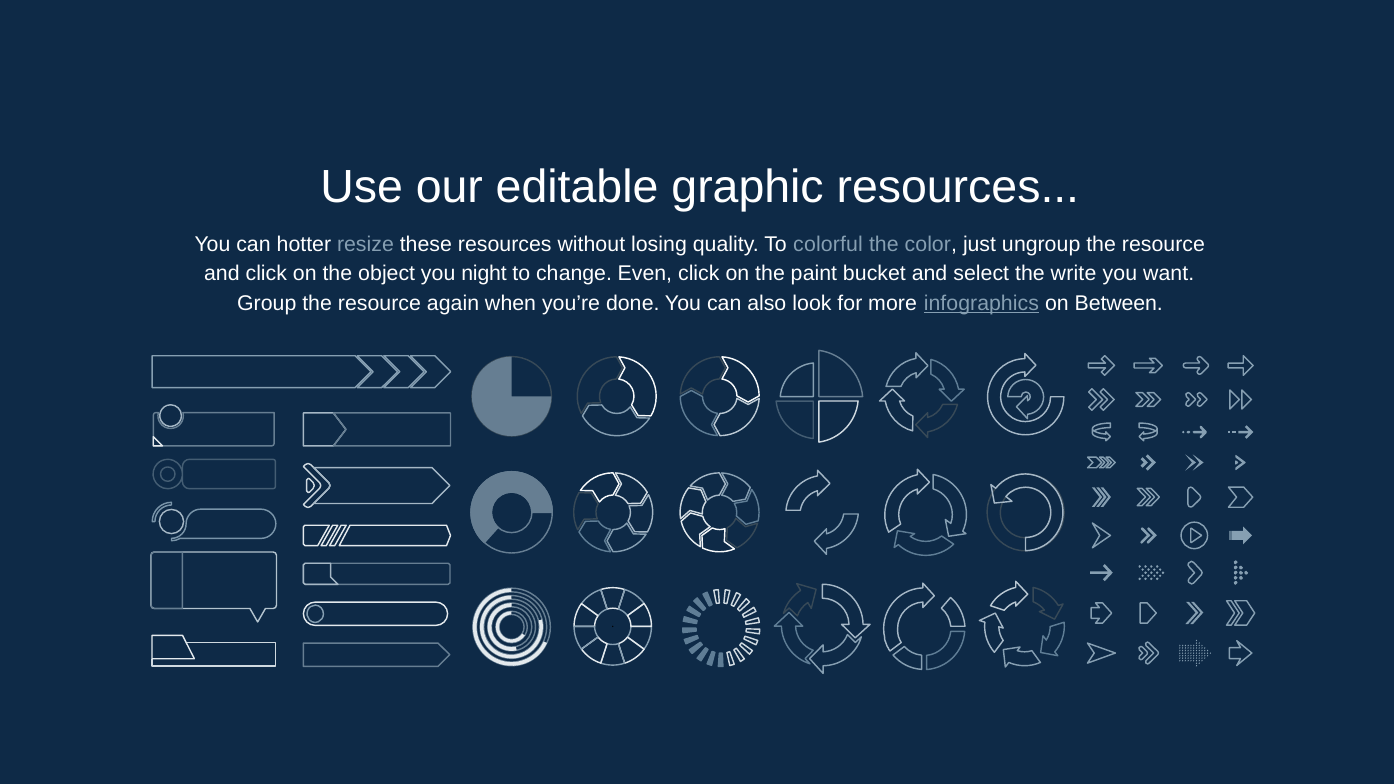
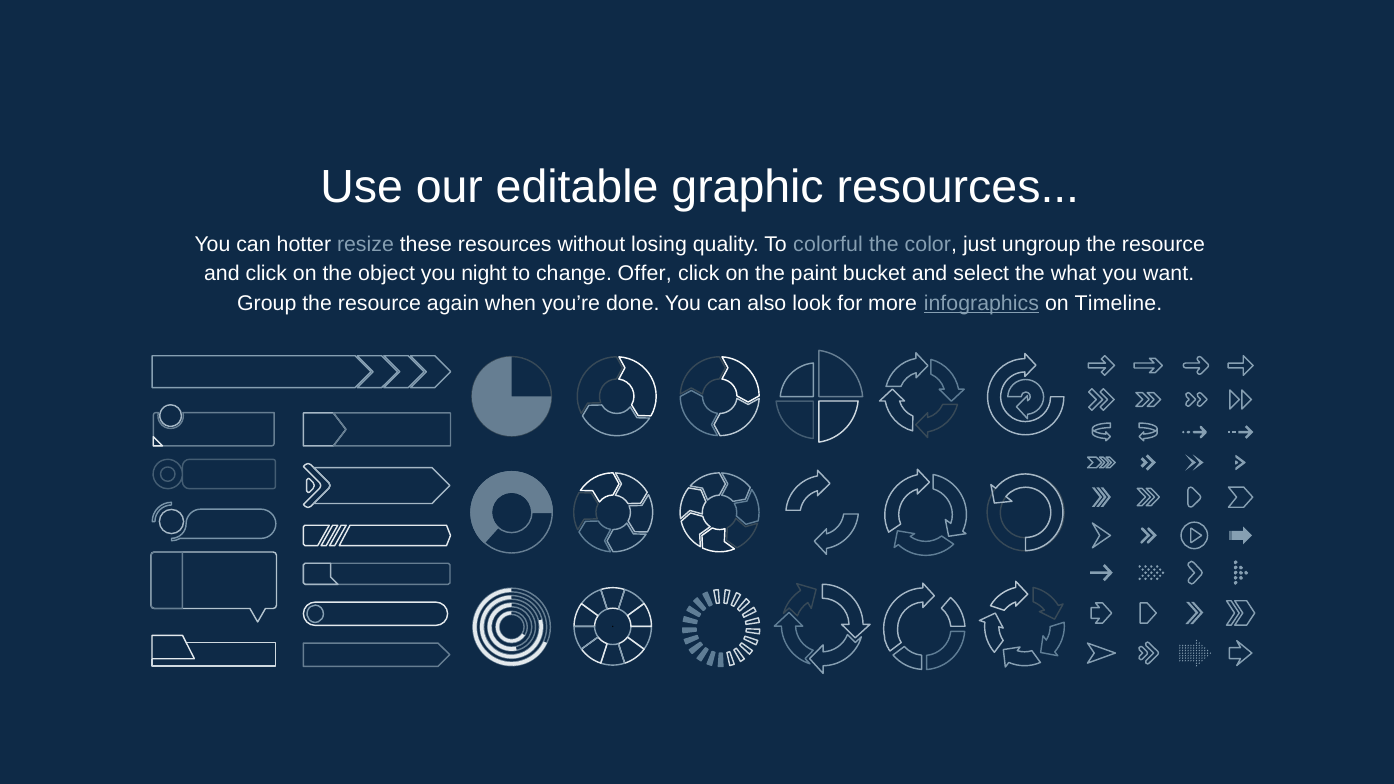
Even: Even -> Offer
write: write -> what
Between: Between -> Timeline
